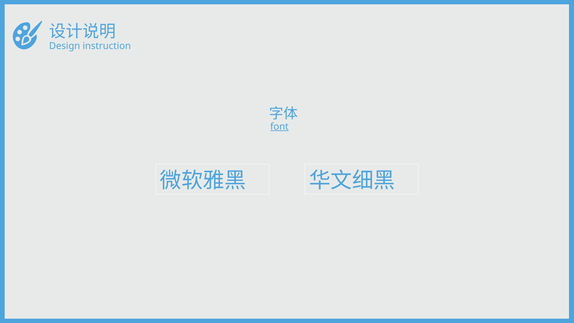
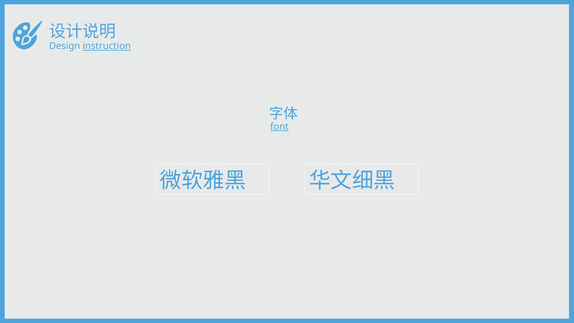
instruction underline: none -> present
